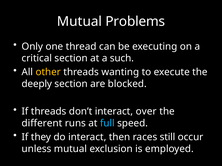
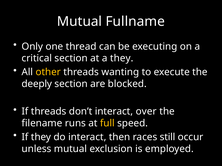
Problems: Problems -> Fullname
a such: such -> they
different: different -> filename
full colour: light blue -> yellow
